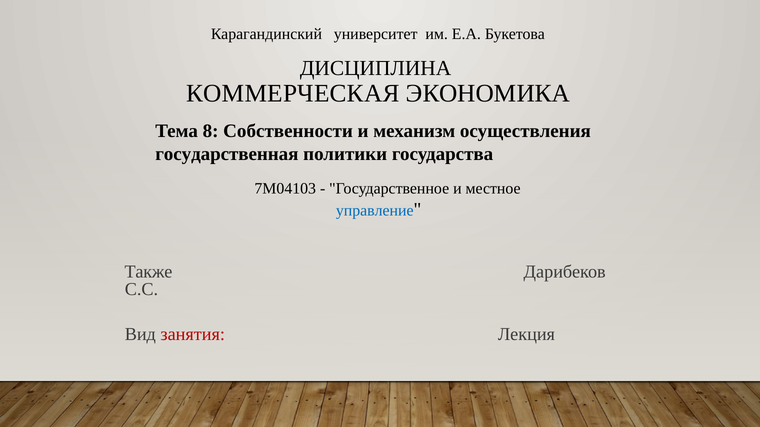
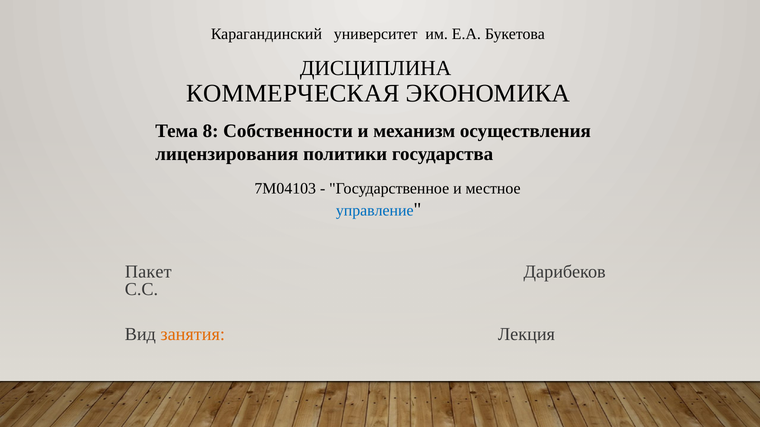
государственная: государственная -> лицензирования
Также: Также -> Пакет
занятия colour: red -> orange
